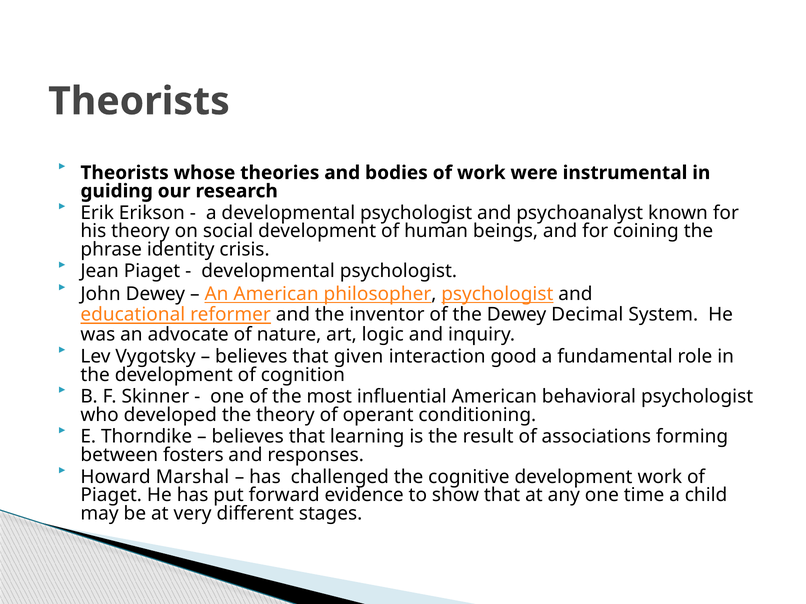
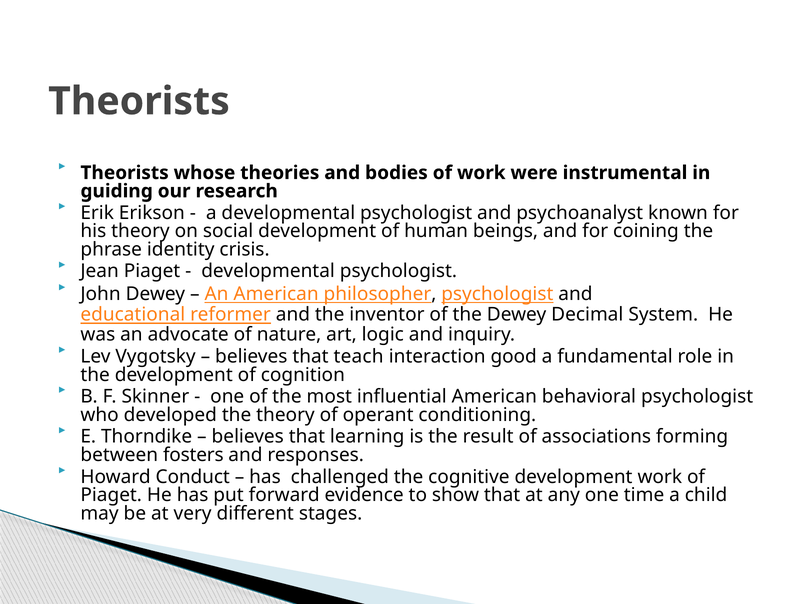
given: given -> teach
Marshal: Marshal -> Conduct
